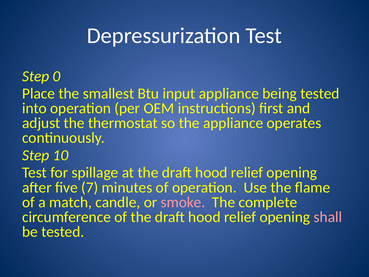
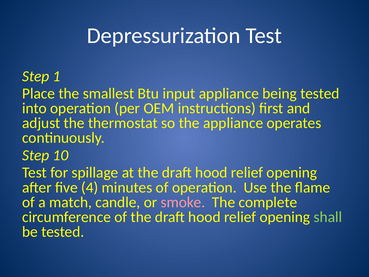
0: 0 -> 1
7: 7 -> 4
shall colour: pink -> light green
